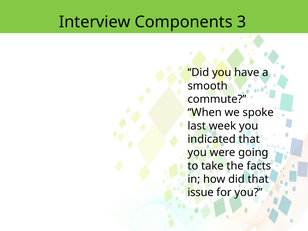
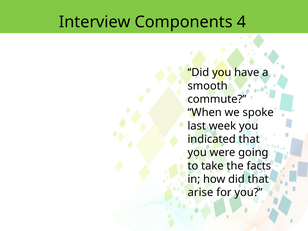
3: 3 -> 4
issue: issue -> arise
